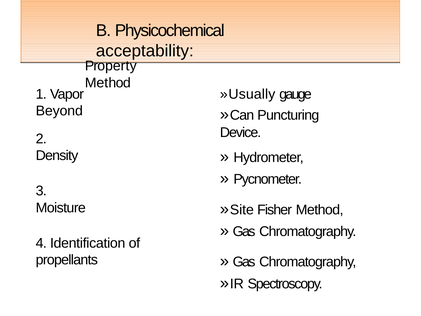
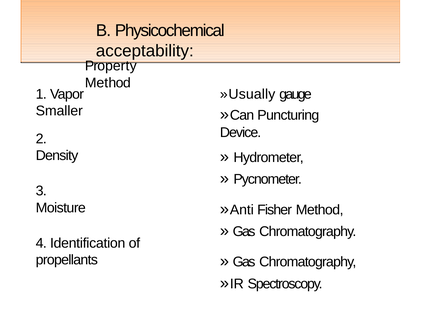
Beyond: Beyond -> Smaller
Site: Site -> Anti
